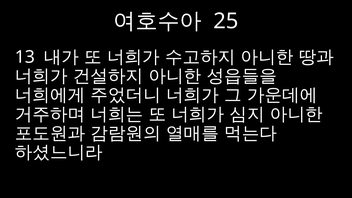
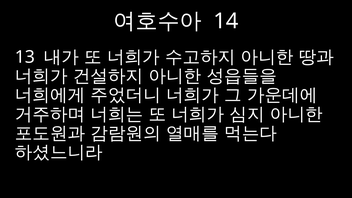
25: 25 -> 14
